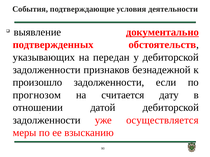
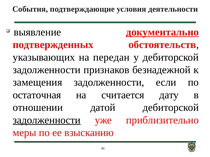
произошло: произошло -> замещения
прогнозом: прогнозом -> остаточная
задолженности at (47, 120) underline: none -> present
осуществляется: осуществляется -> приблизительно
